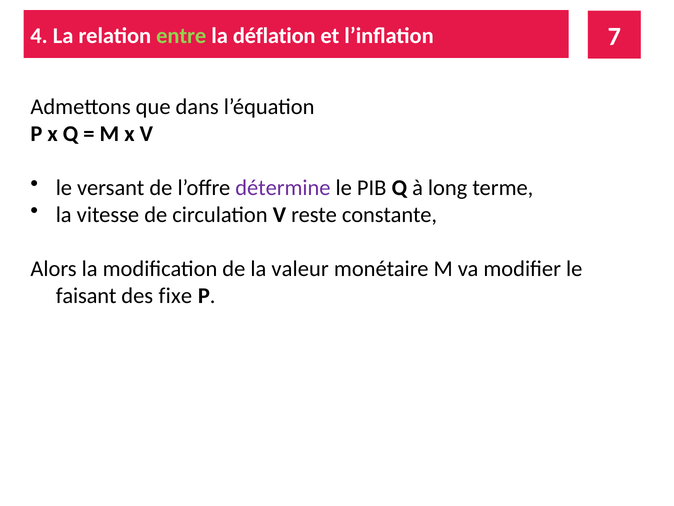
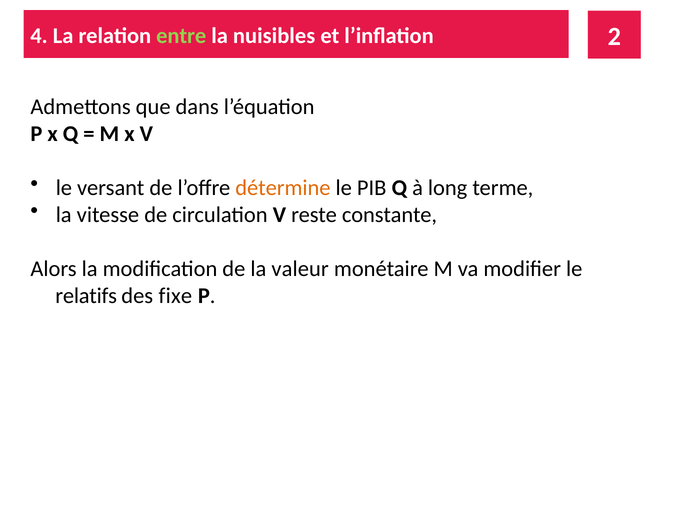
déflation: déflation -> nuisibles
7: 7 -> 2
détermine colour: purple -> orange
faisant: faisant -> relatifs
